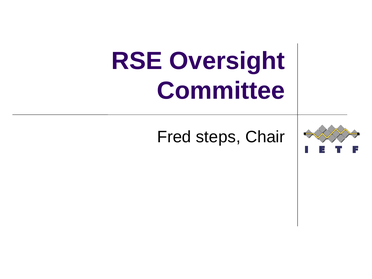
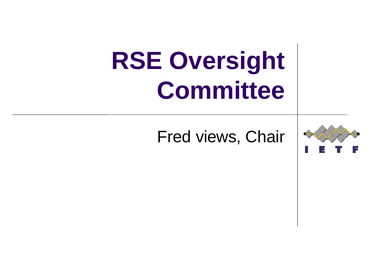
steps: steps -> views
